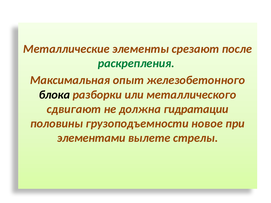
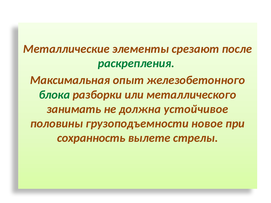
блока colour: black -> green
сдвигают: сдвигают -> занимать
гидратации: гидратации -> устойчивое
элементами: элементами -> сохранность
